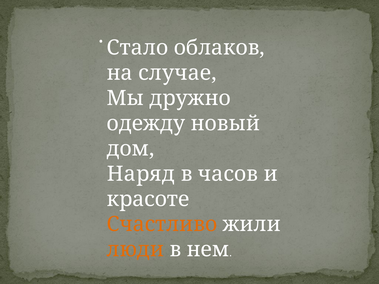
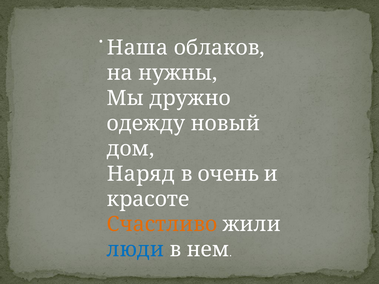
Стало: Стало -> Наша
случае: случае -> нужны
часов: часов -> очень
люди colour: orange -> blue
